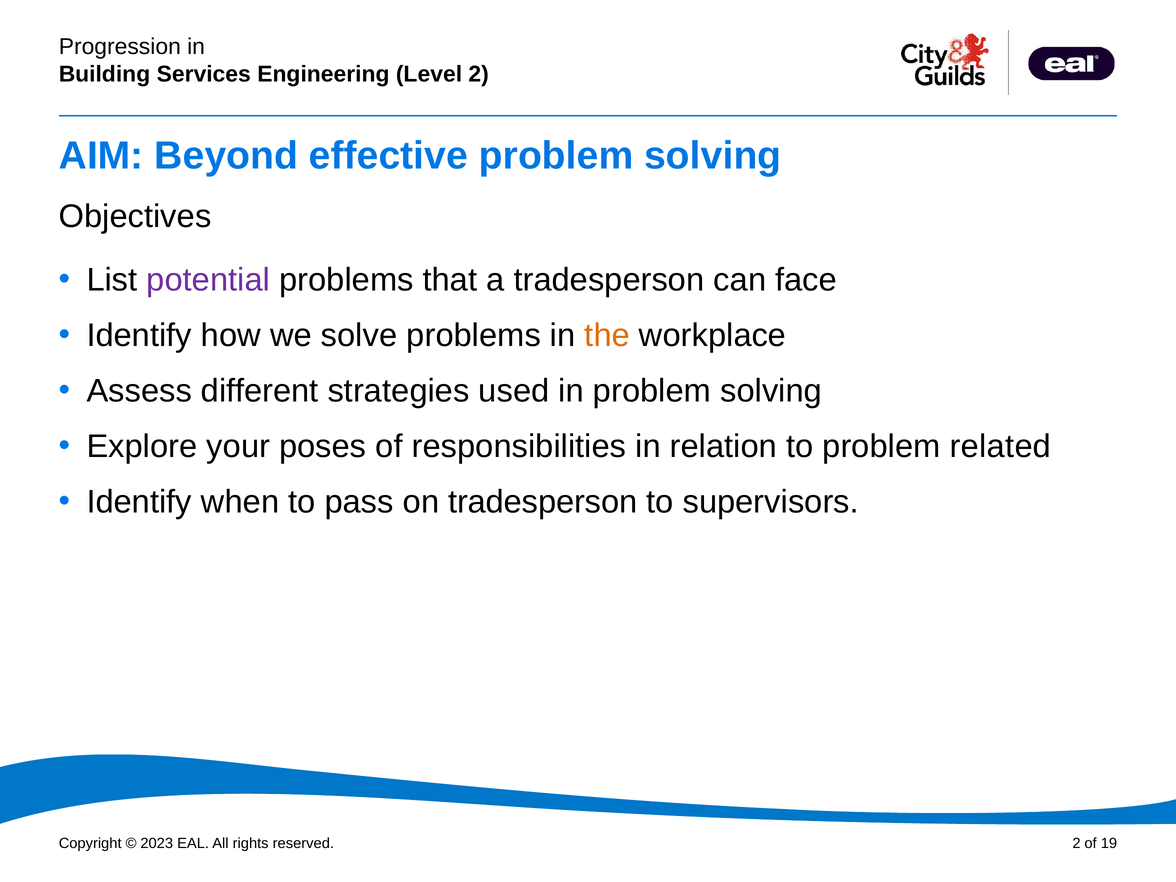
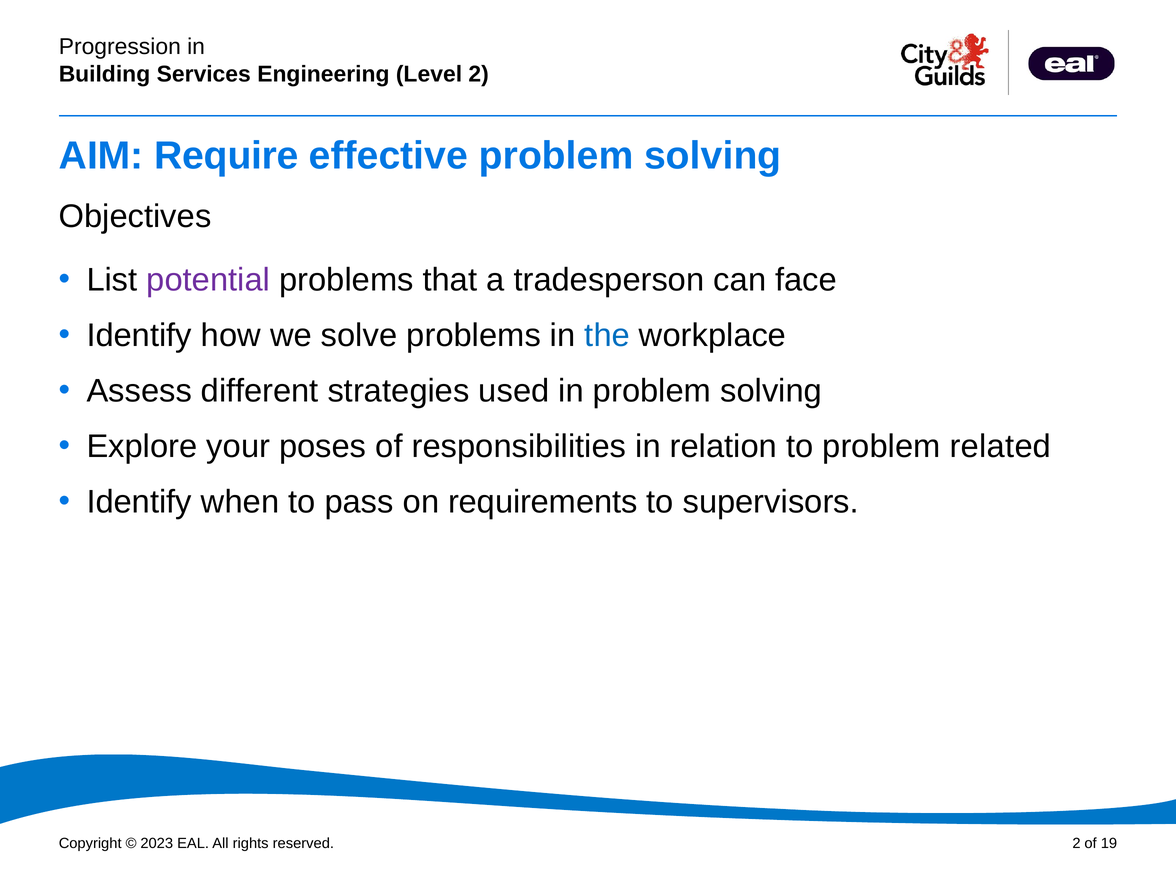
Beyond: Beyond -> Require
the colour: orange -> blue
on tradesperson: tradesperson -> requirements
